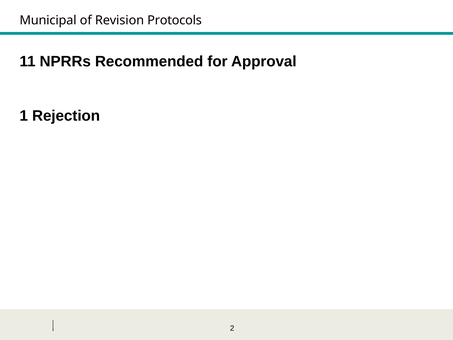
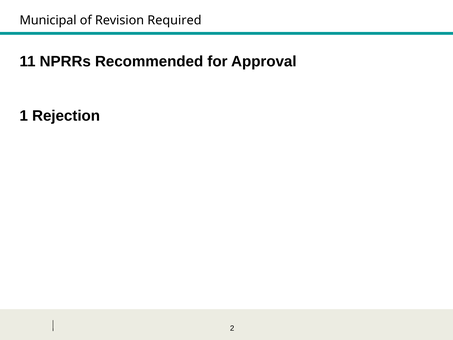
Protocols: Protocols -> Required
